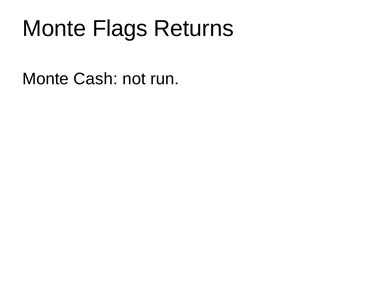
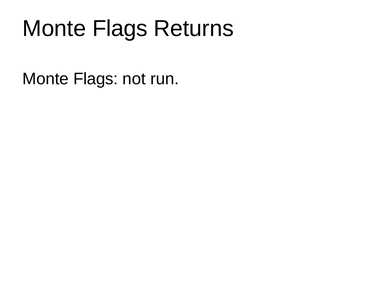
Cash at (96, 79): Cash -> Flags
